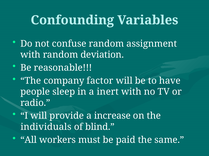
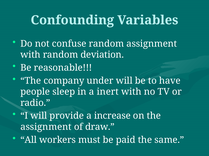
factor: factor -> under
individuals at (46, 127): individuals -> assignment
blind: blind -> draw
